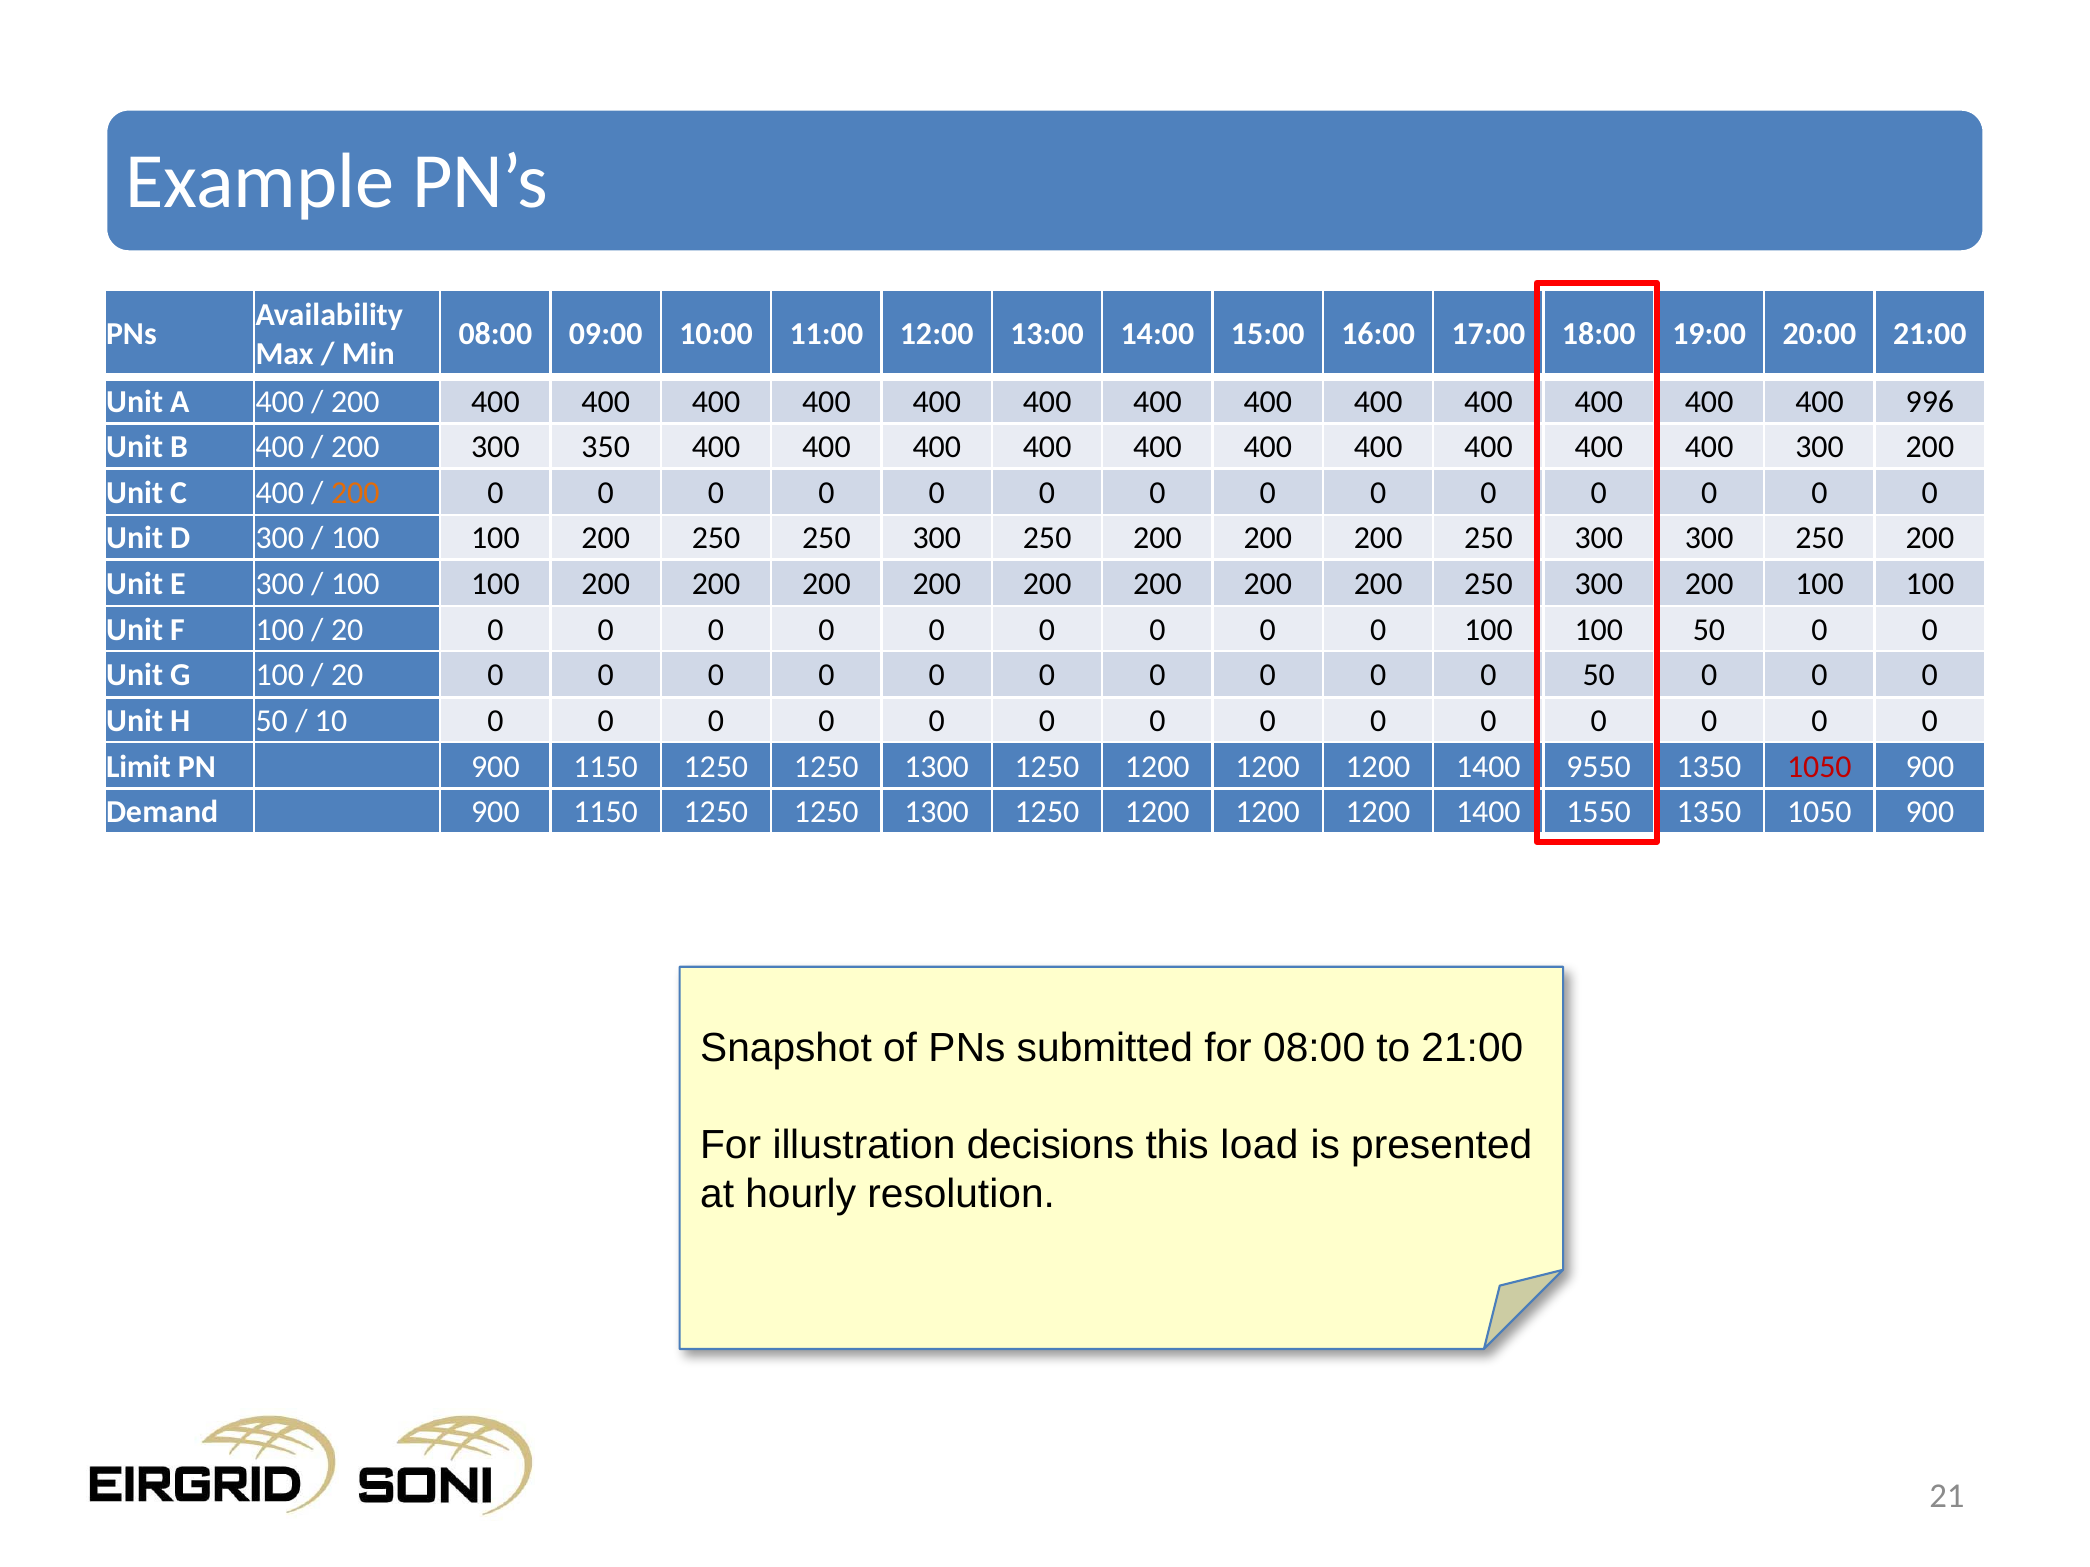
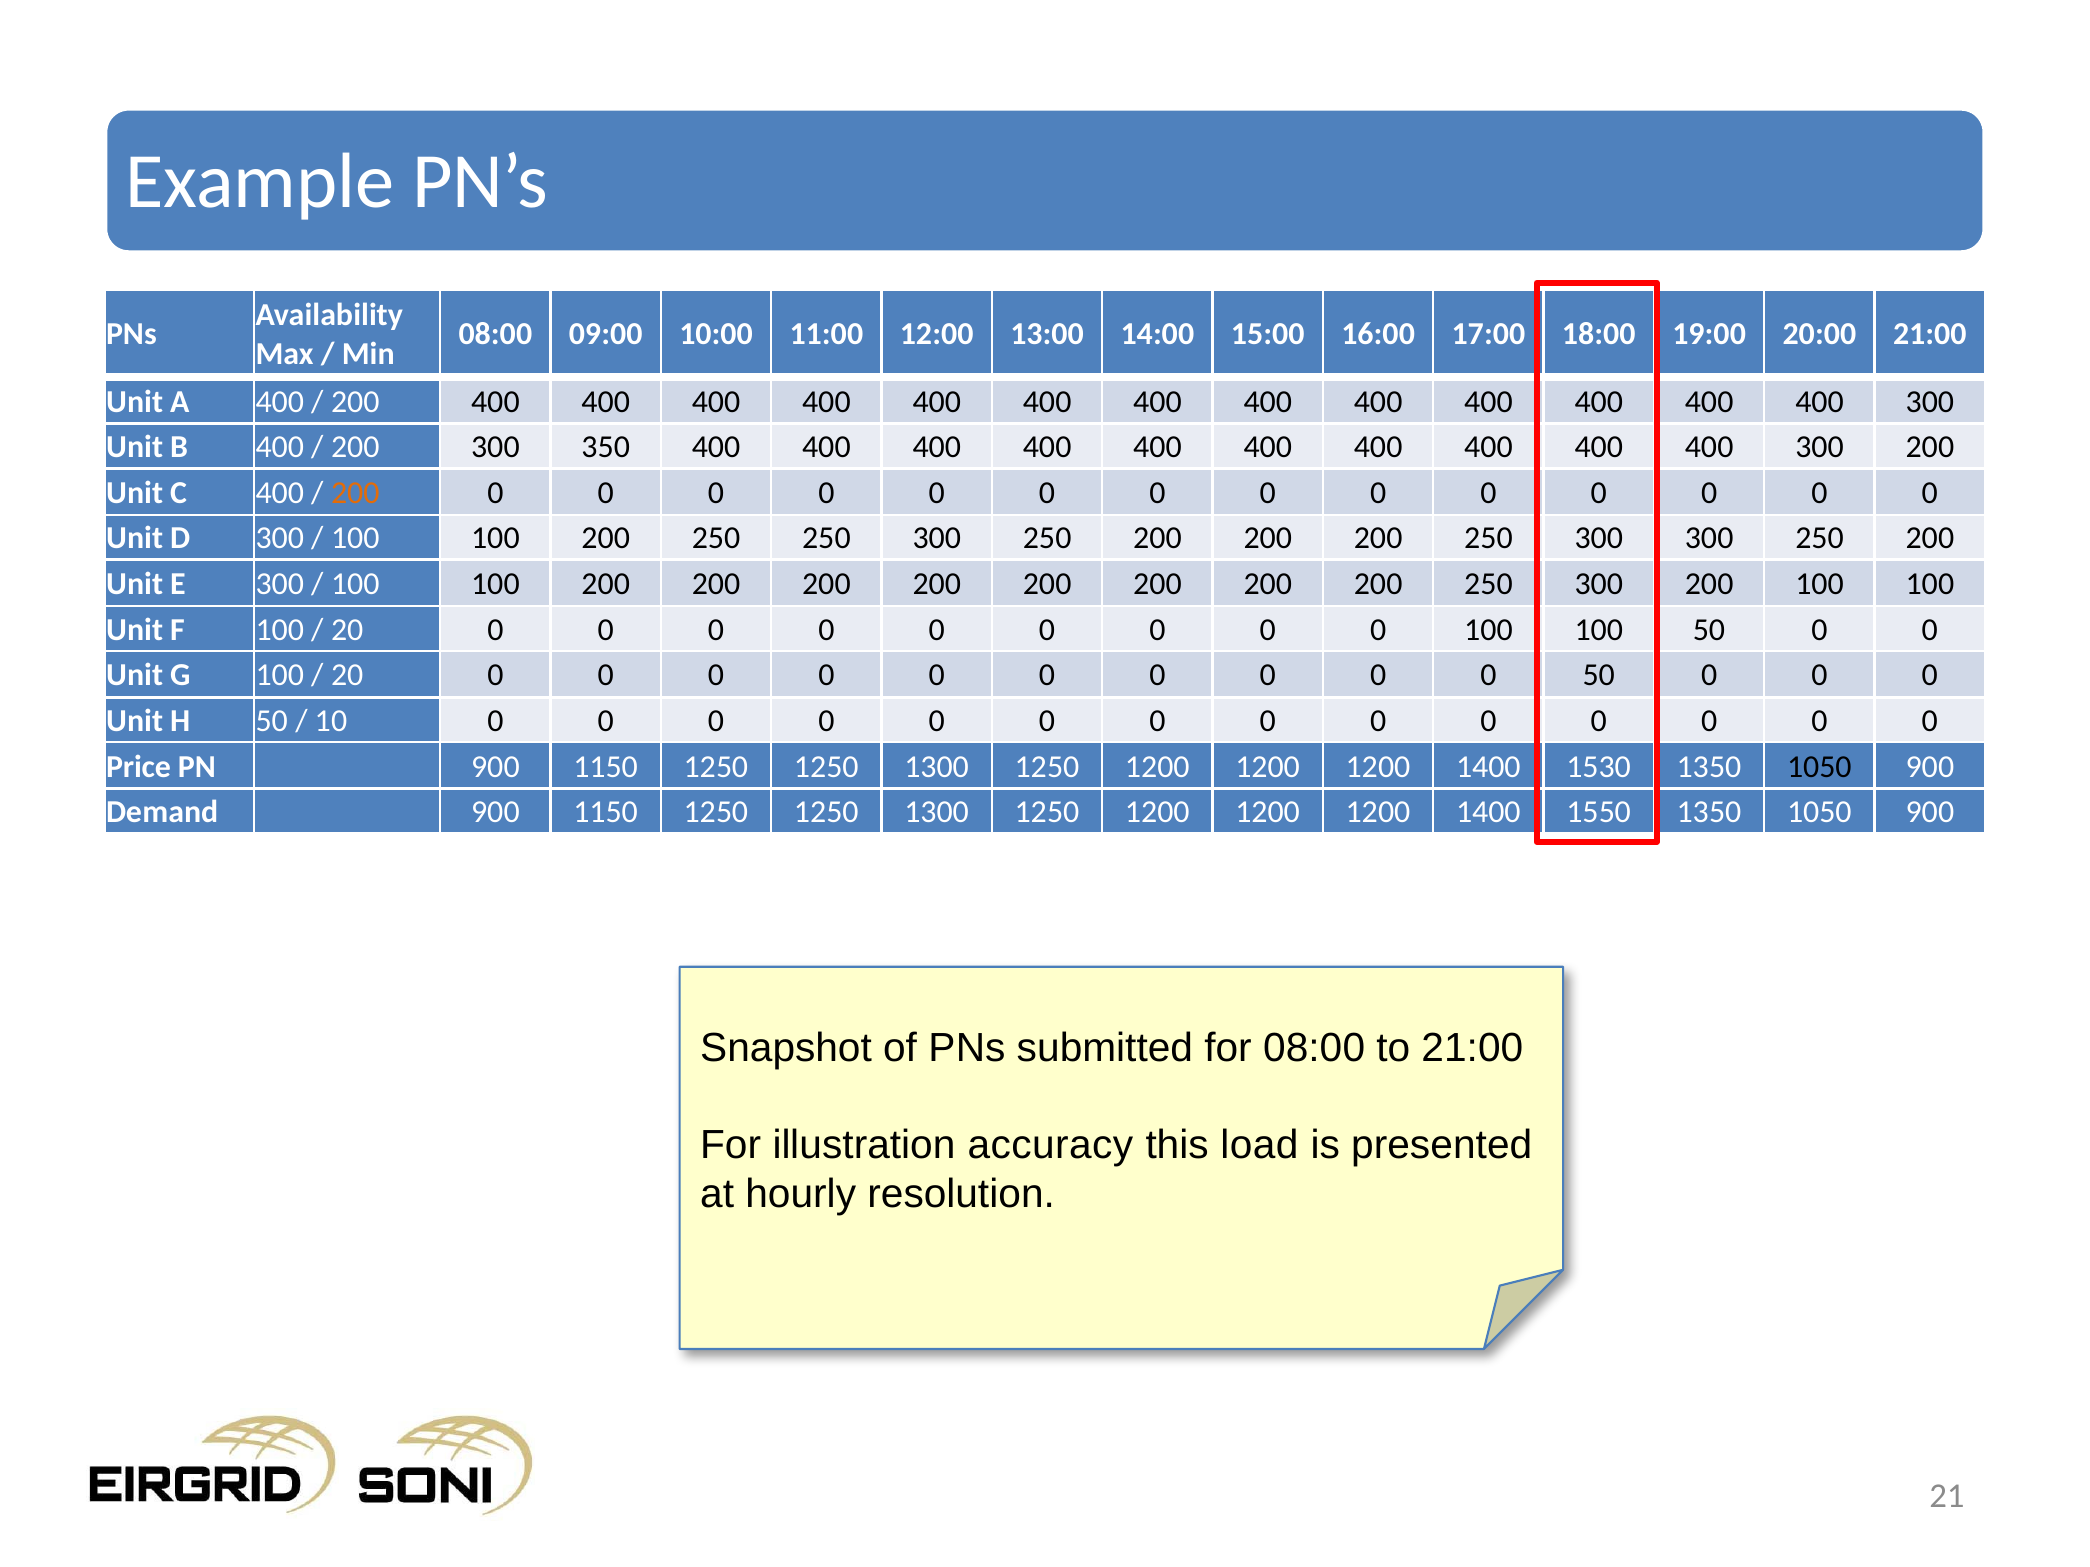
996 at (1930, 402): 996 -> 300
Limit: Limit -> Price
9550: 9550 -> 1530
1050 at (1819, 767) colour: red -> black
decisions: decisions -> accuracy
